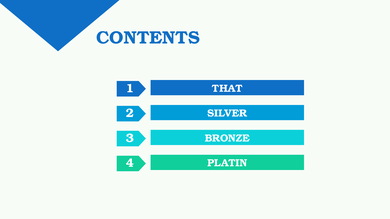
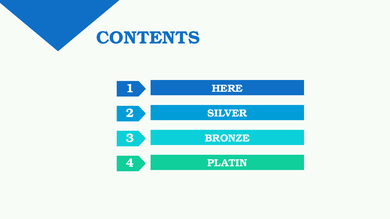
THAT: THAT -> HERE
